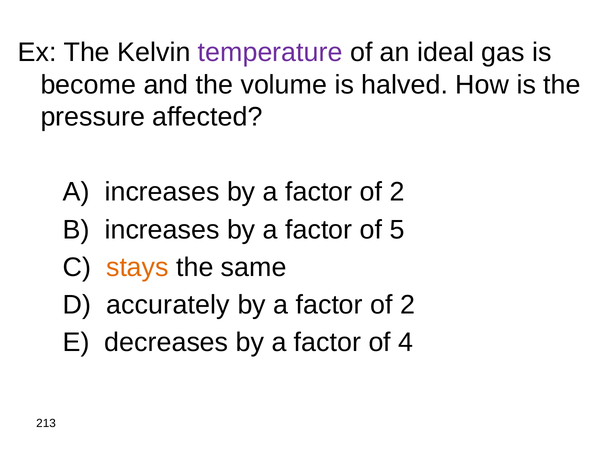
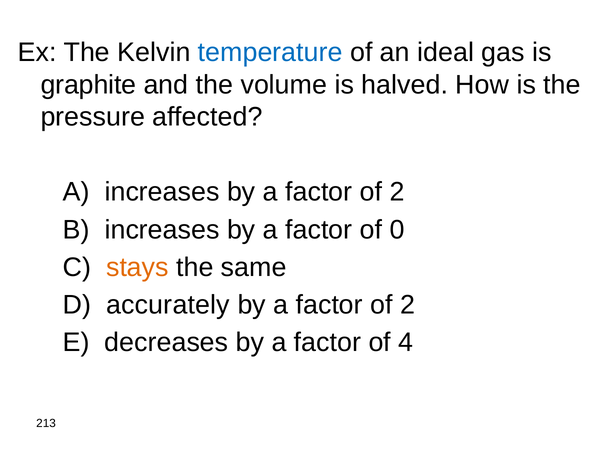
temperature colour: purple -> blue
become: become -> graphite
5: 5 -> 0
